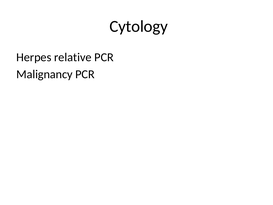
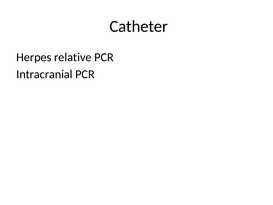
Cytology: Cytology -> Catheter
Malignancy: Malignancy -> Intracranial
